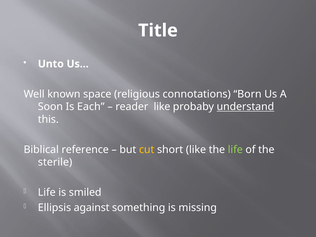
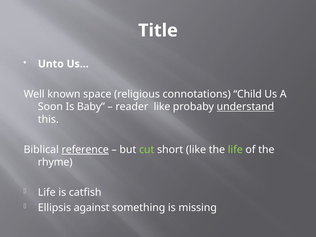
Born: Born -> Child
Each: Each -> Baby
reference underline: none -> present
cut colour: yellow -> light green
sterile: sterile -> rhyme
smiled: smiled -> catfish
